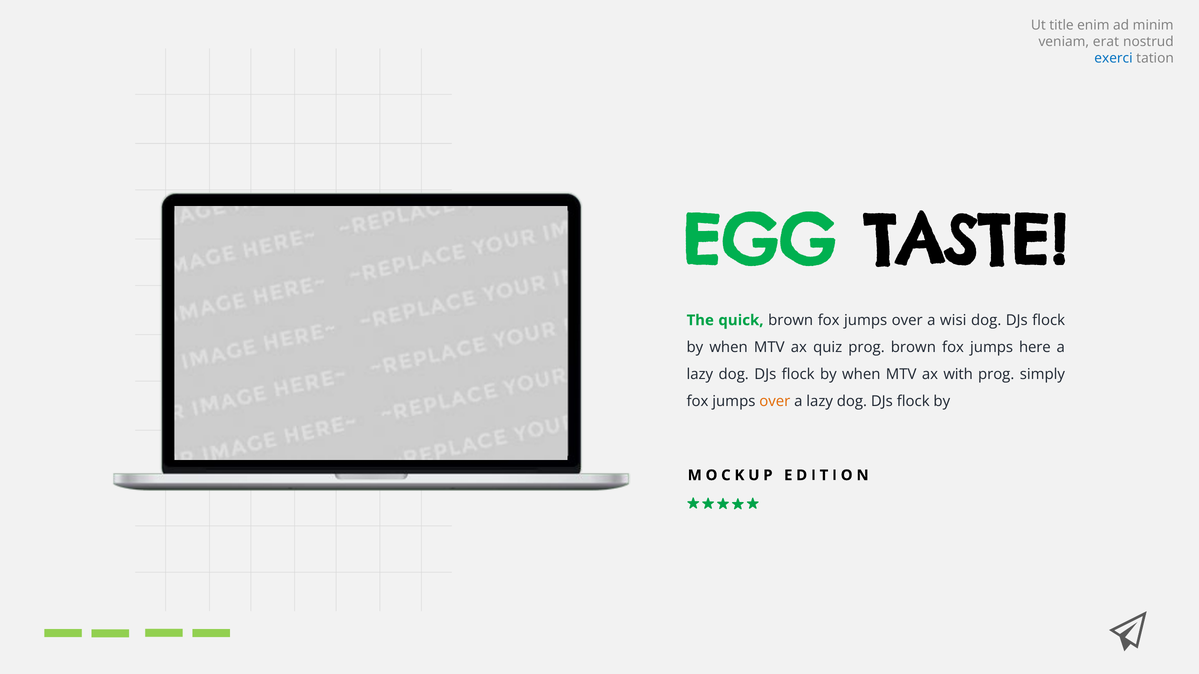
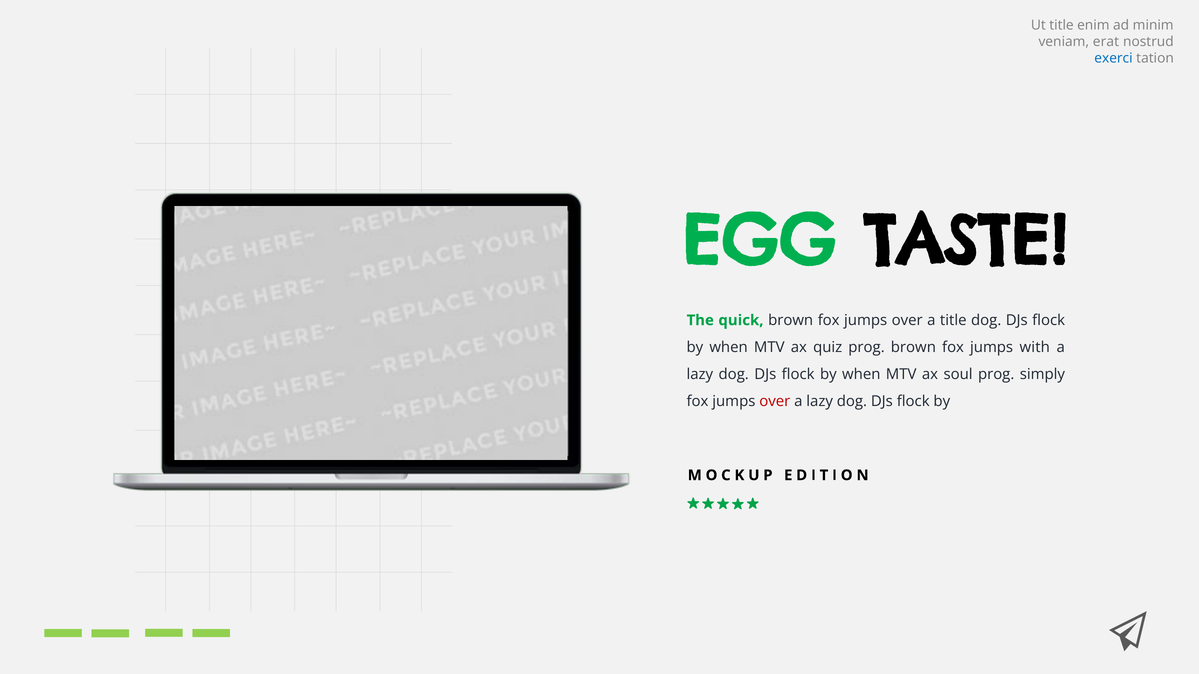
a wisi: wisi -> title
here: here -> with
with: with -> soul
over at (775, 401) colour: orange -> red
